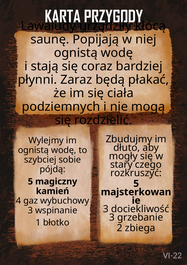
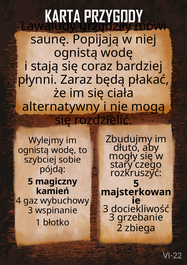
kłócą: kłócą -> mówi
podziemnych: podziemnych -> alternatywny
